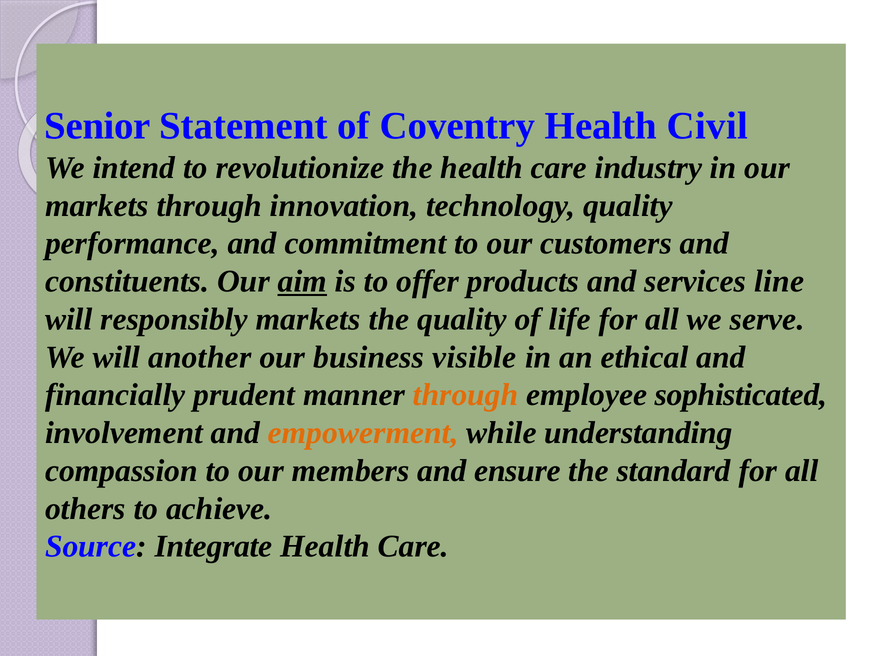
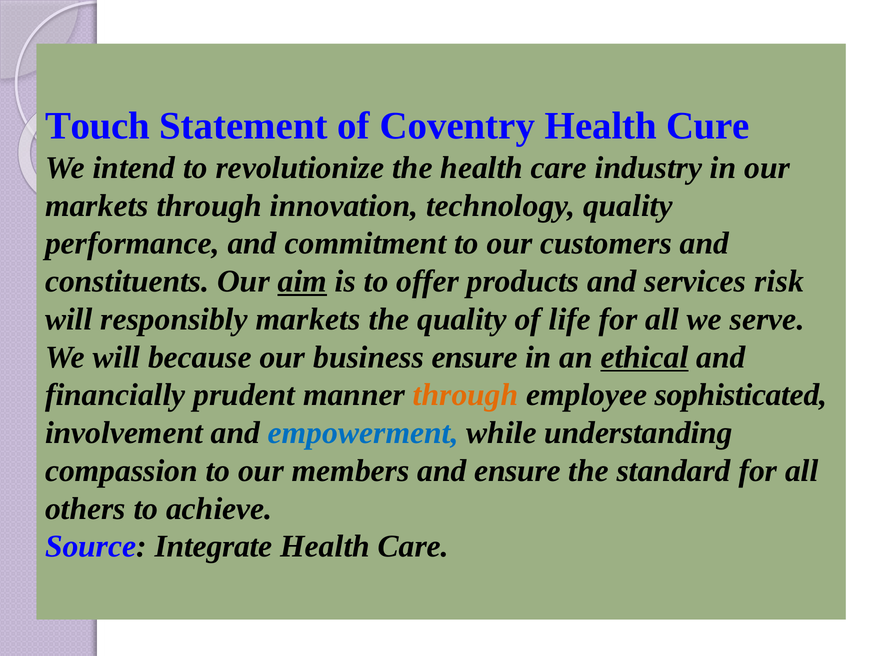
Senior: Senior -> Touch
Civil: Civil -> Cure
line: line -> risk
another: another -> because
business visible: visible -> ensure
ethical underline: none -> present
empowerment colour: orange -> blue
